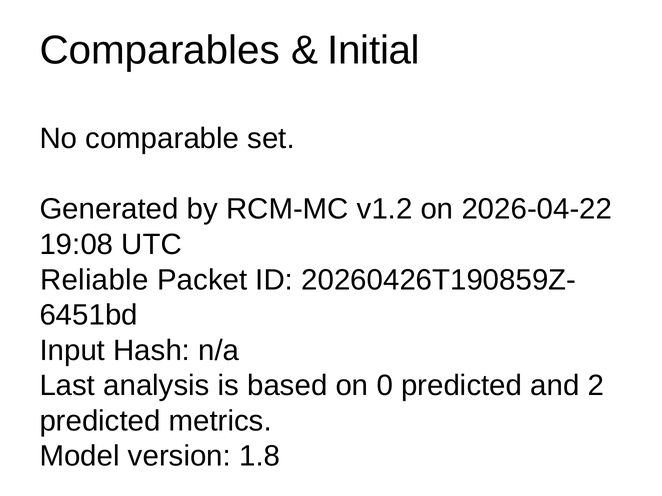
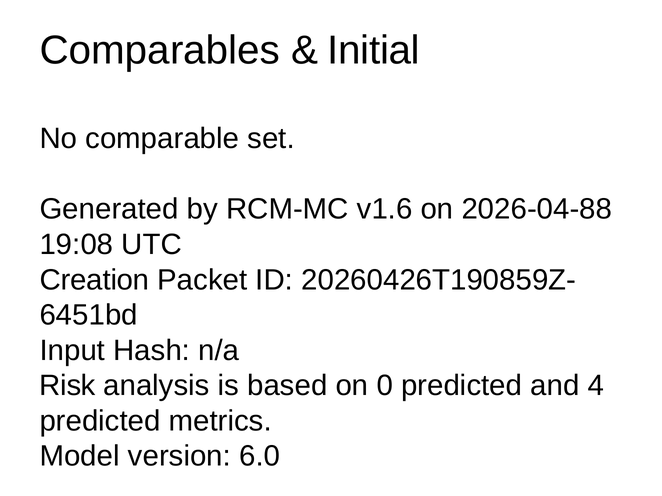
v1.2: v1.2 -> v1.6
2026-04-22: 2026-04-22 -> 2026-04-88
Reliable: Reliable -> Creation
Last: Last -> Risk
2: 2 -> 4
1.8: 1.8 -> 6.0
